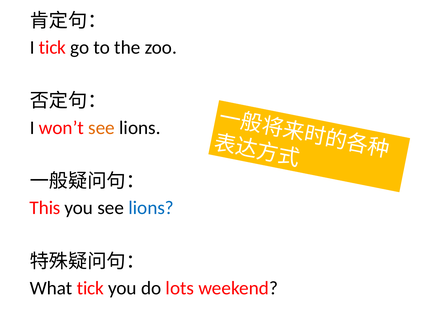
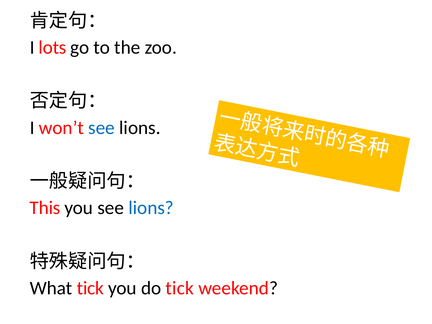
I tick: tick -> lots
see at (102, 128) colour: orange -> blue
do lots: lots -> tick
